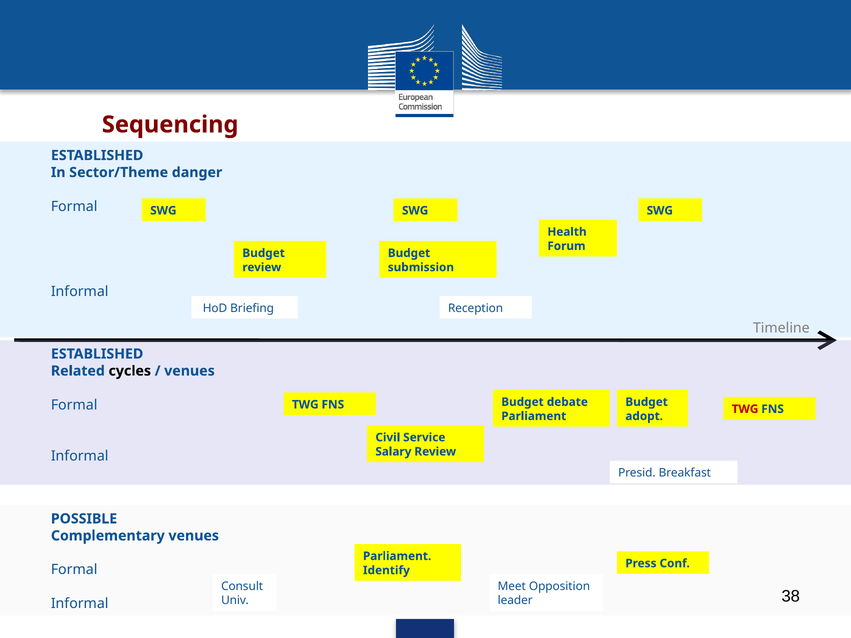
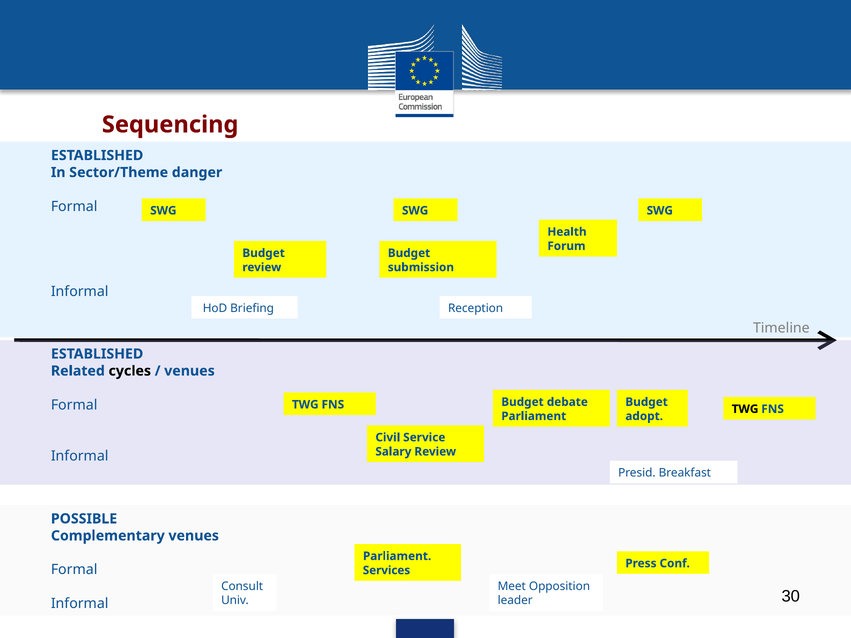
TWG at (745, 409) colour: red -> black
Identify: Identify -> Services
38: 38 -> 30
